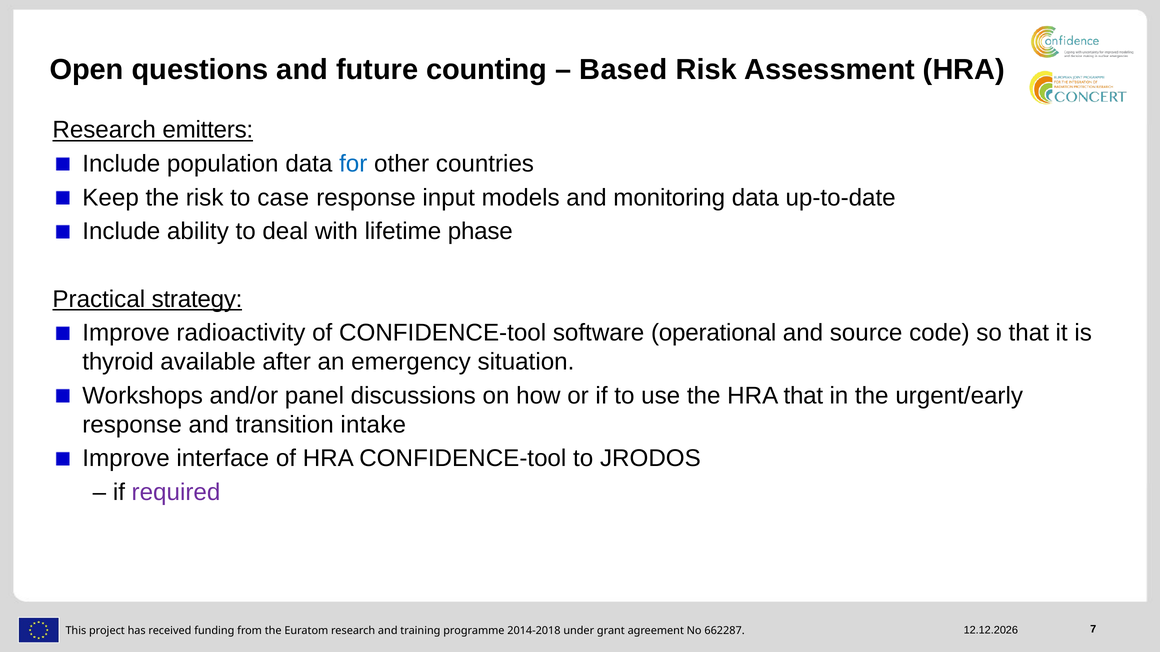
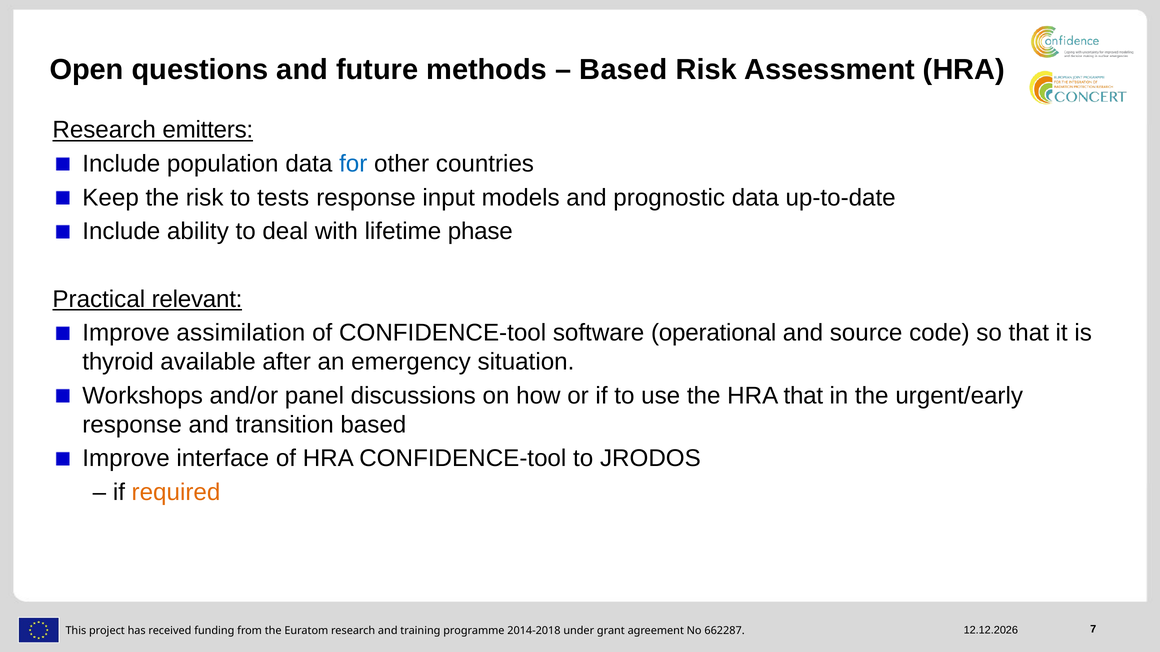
counting: counting -> methods
case: case -> tests
monitoring: monitoring -> prognostic
strategy: strategy -> relevant
radioactivity: radioactivity -> assimilation
transition intake: intake -> based
required colour: purple -> orange
